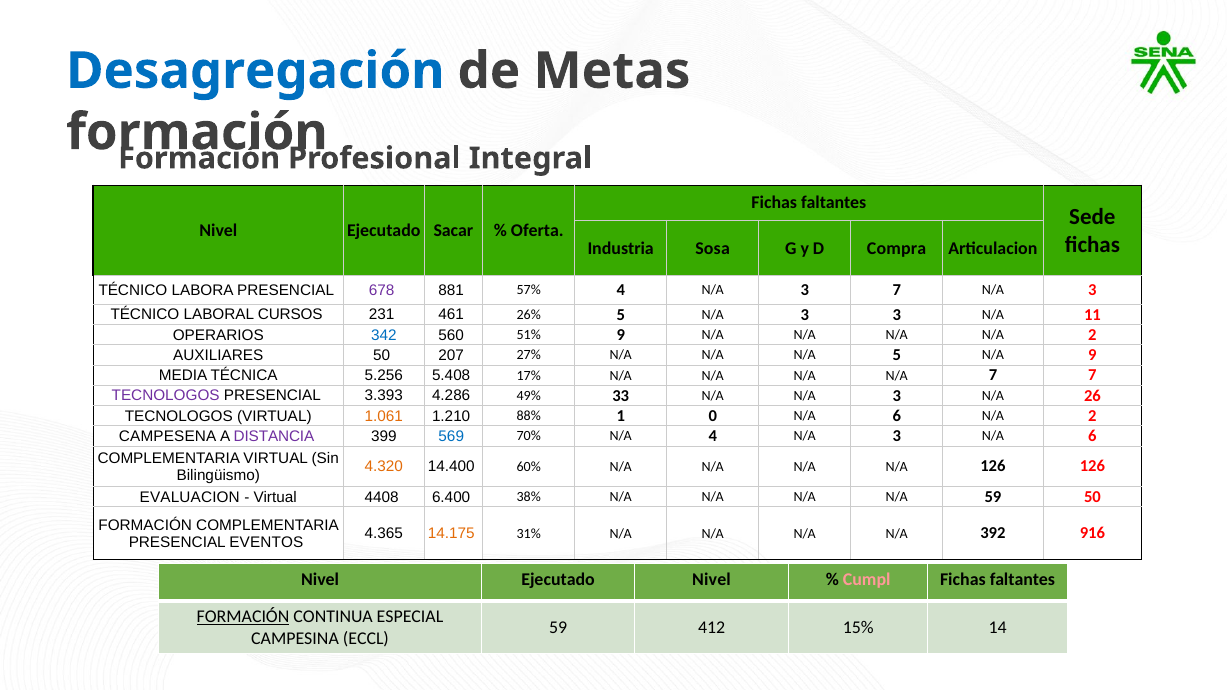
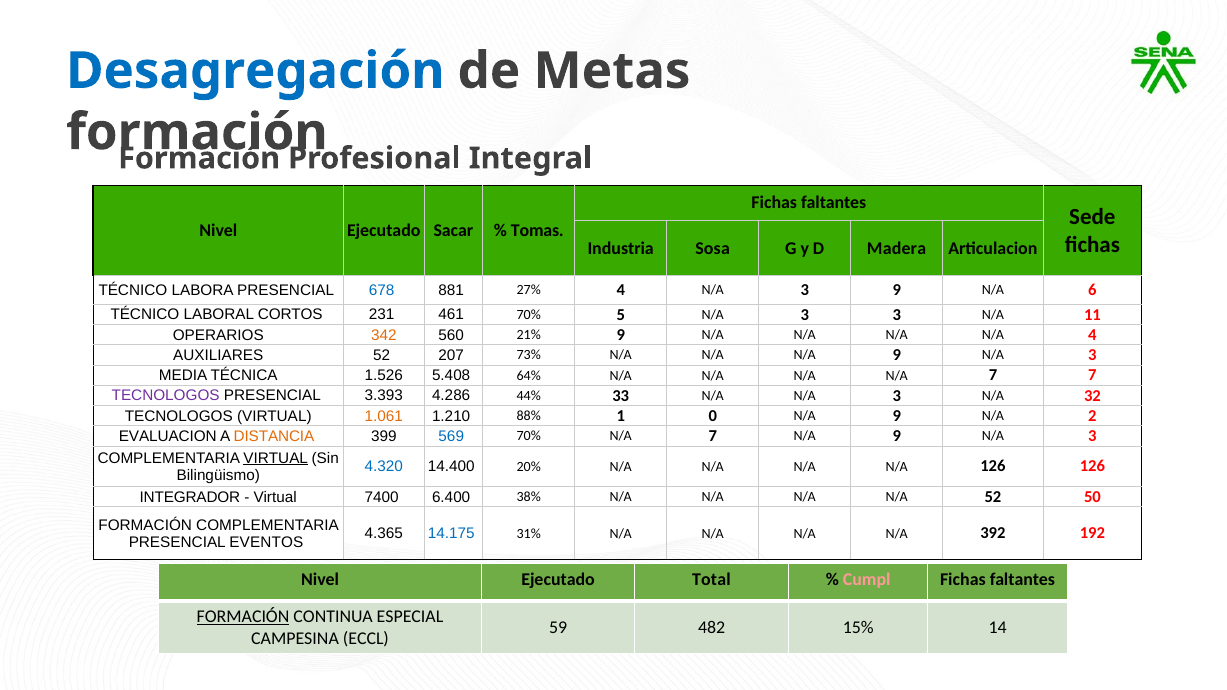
Oferta: Oferta -> Tomas
Compra: Compra -> Madera
678 colour: purple -> blue
57%: 57% -> 27%
3 7: 7 -> 9
3 at (1092, 290): 3 -> 6
CURSOS: CURSOS -> CORTOS
461 26%: 26% -> 70%
342 colour: blue -> orange
51%: 51% -> 21%
N/A N/A 2: 2 -> 4
AUXILIARES 50: 50 -> 52
27%: 27% -> 73%
N/A N/A 5: 5 -> 9
9 at (1092, 355): 9 -> 3
5.256: 5.256 -> 1.526
17%: 17% -> 64%
49%: 49% -> 44%
26: 26 -> 32
0 N/A 6: 6 -> 9
CAMPESENA: CAMPESENA -> EVALUACION
DISTANCIA colour: purple -> orange
70% N/A 4: 4 -> 7
3 at (897, 436): 3 -> 9
6 at (1092, 436): 6 -> 3
VIRTUAL at (276, 458) underline: none -> present
4.320 colour: orange -> blue
60%: 60% -> 20%
EVALUACION: EVALUACION -> INTEGRADOR
4408: 4408 -> 7400
N/A 59: 59 -> 52
14.175 colour: orange -> blue
916: 916 -> 192
Ejecutado Nivel: Nivel -> Total
412: 412 -> 482
